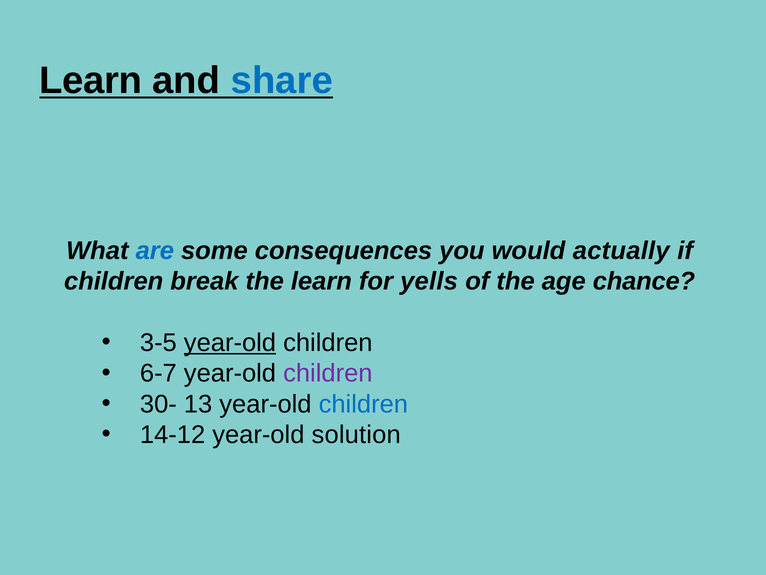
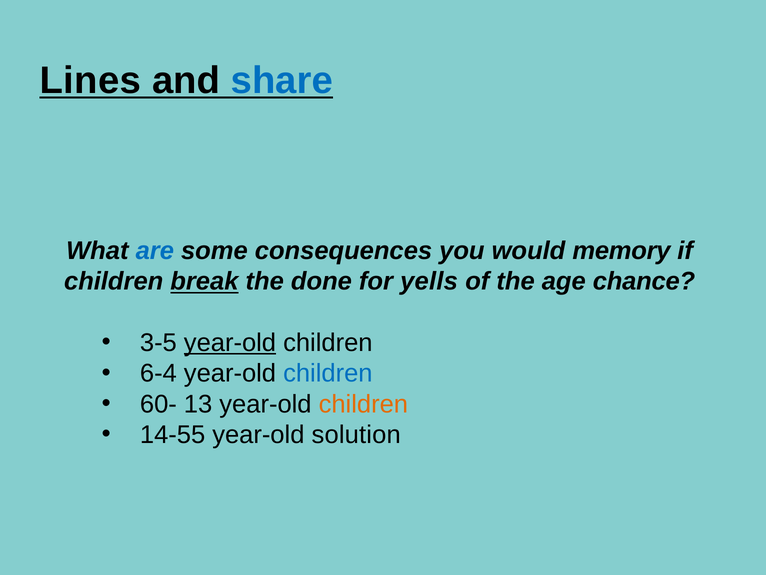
Learn at (91, 81): Learn -> Lines
actually: actually -> memory
break underline: none -> present
the learn: learn -> done
6-7: 6-7 -> 6-4
children at (328, 373) colour: purple -> blue
30-: 30- -> 60-
children at (363, 404) colour: blue -> orange
14-12: 14-12 -> 14-55
